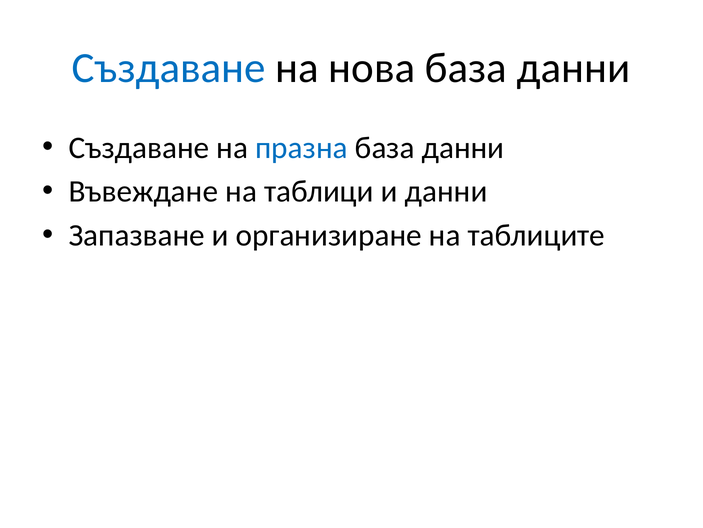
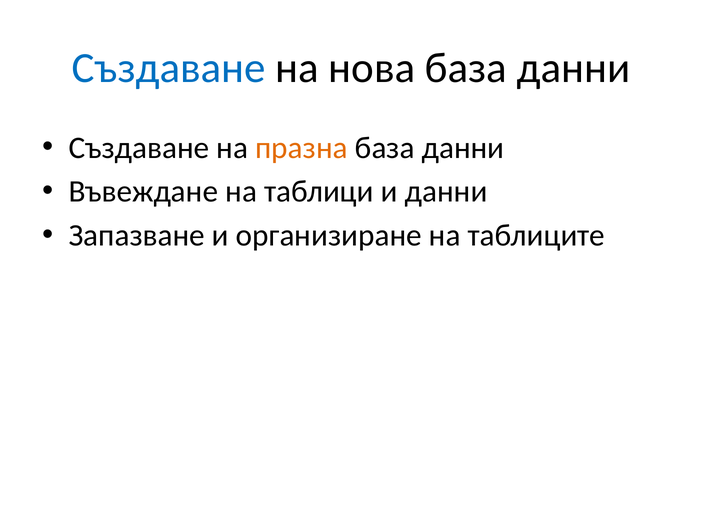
празна colour: blue -> orange
